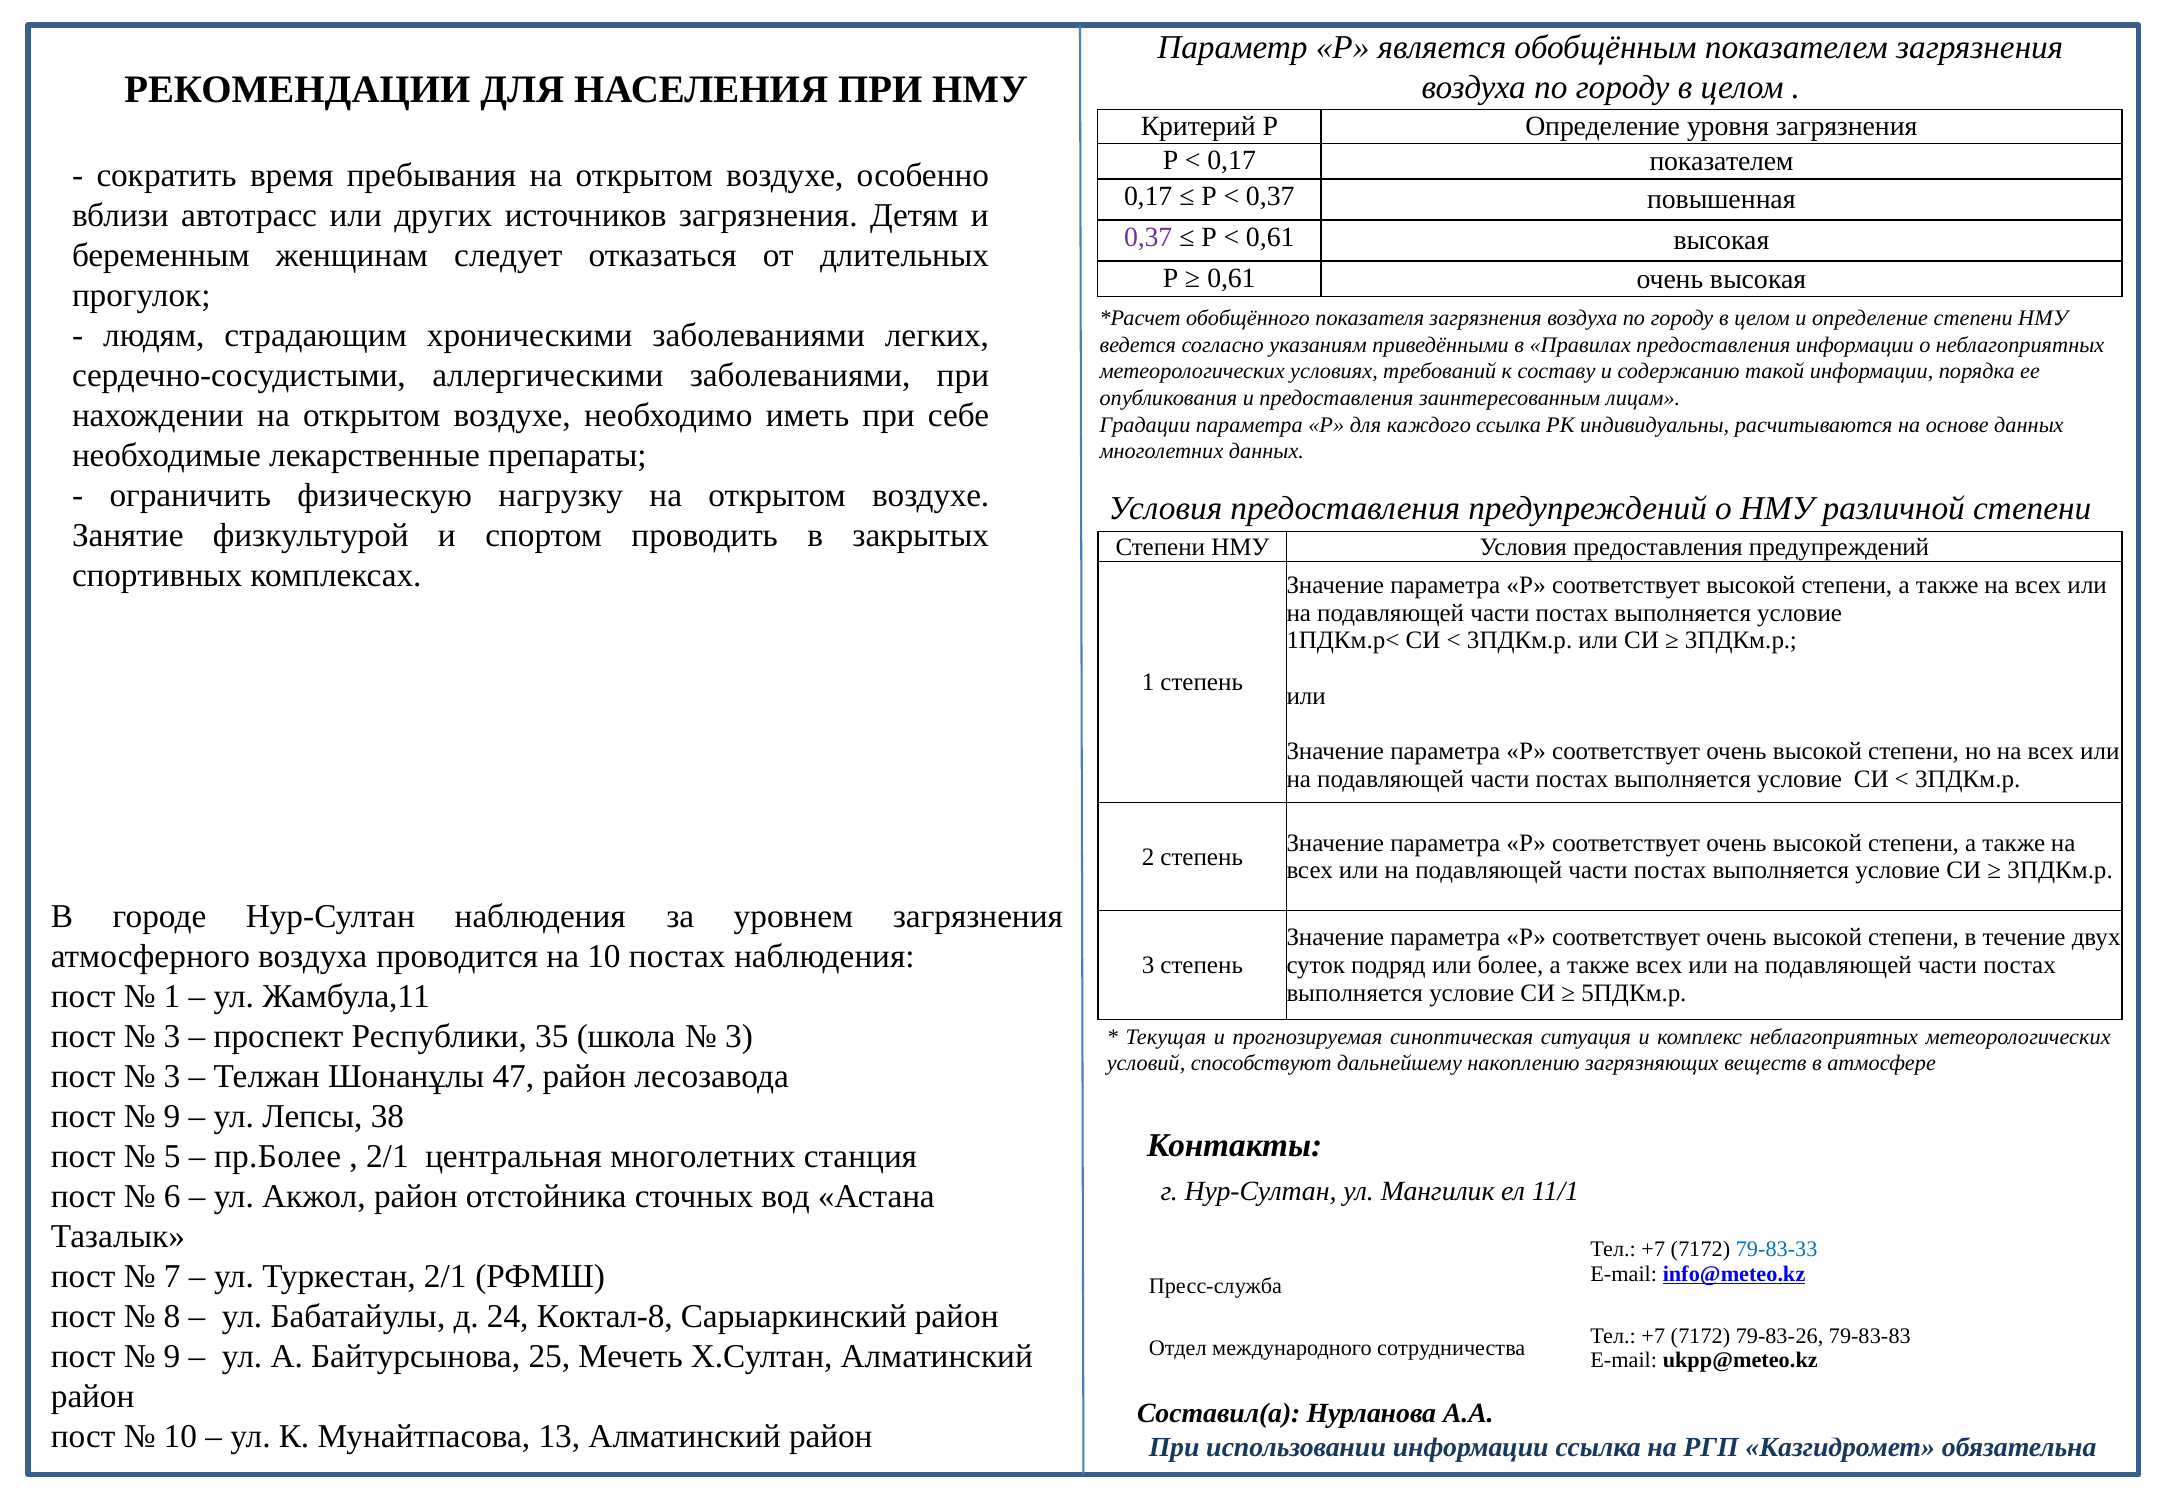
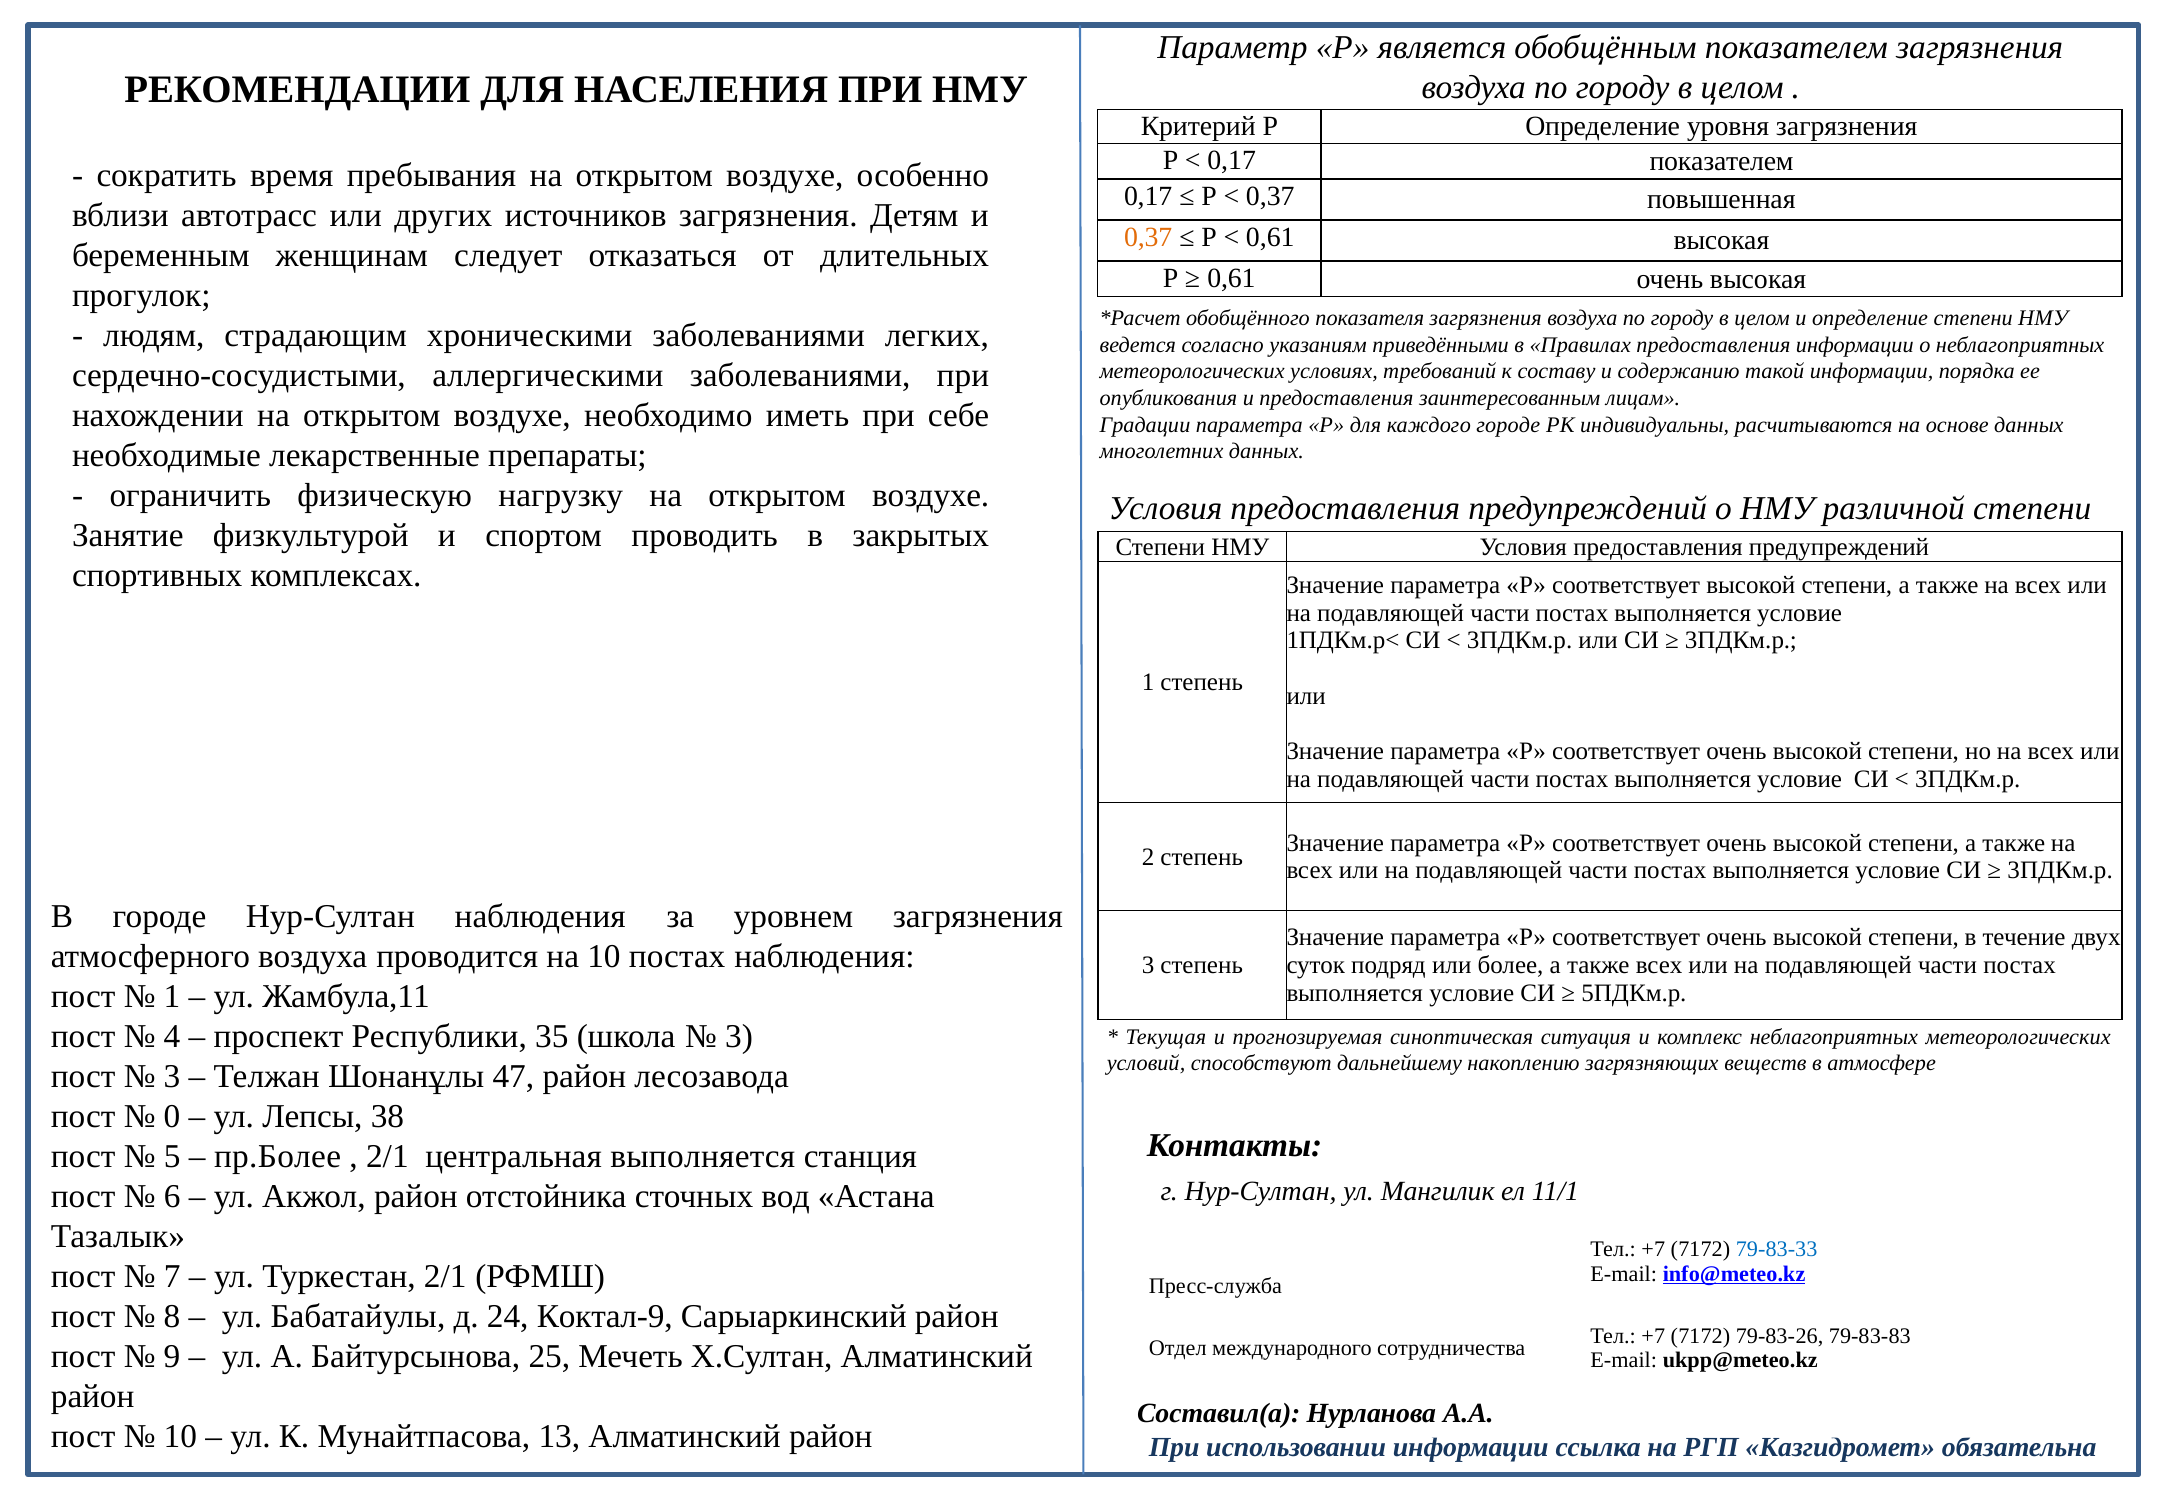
0,37 at (1148, 238) colour: purple -> orange
каждого ссылка: ссылка -> городе
3 at (172, 1036): 3 -> 4
9 at (172, 1116): 9 -> 0
центральная многолетних: многолетних -> выполняется
Коктал-8: Коктал-8 -> Коктал-9
